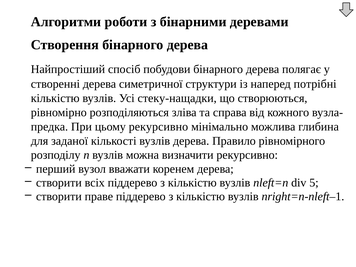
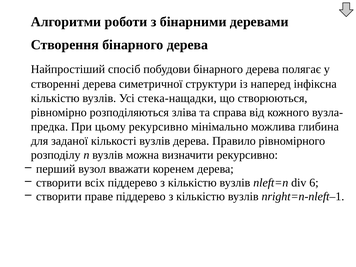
потрібні: потрібні -> інфіксна
стеку-нащадки: стеку-нащадки -> стека-нащадки
5: 5 -> 6
